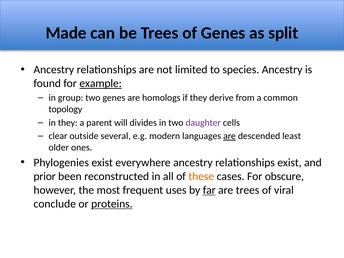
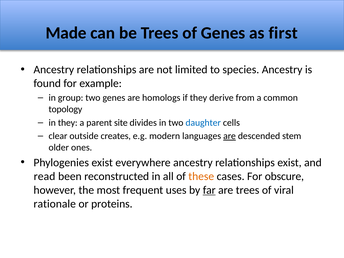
split: split -> first
example underline: present -> none
will: will -> site
daughter colour: purple -> blue
several: several -> creates
least: least -> stem
prior: prior -> read
conclude: conclude -> rationale
proteins underline: present -> none
